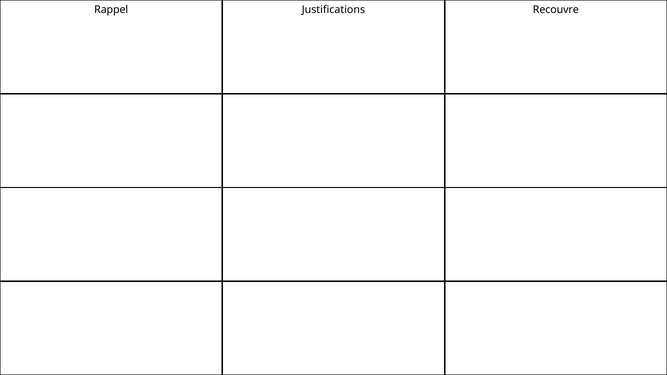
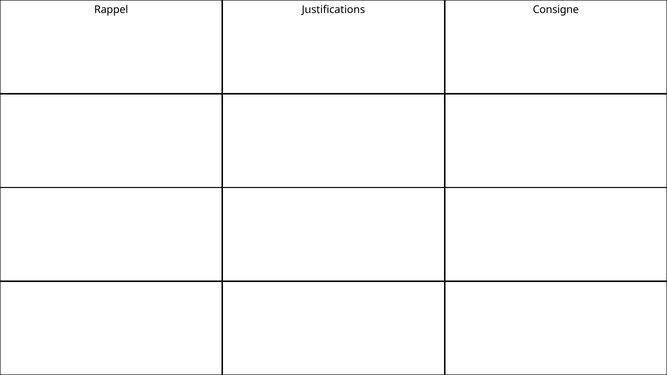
Recouvre: Recouvre -> Consigne
